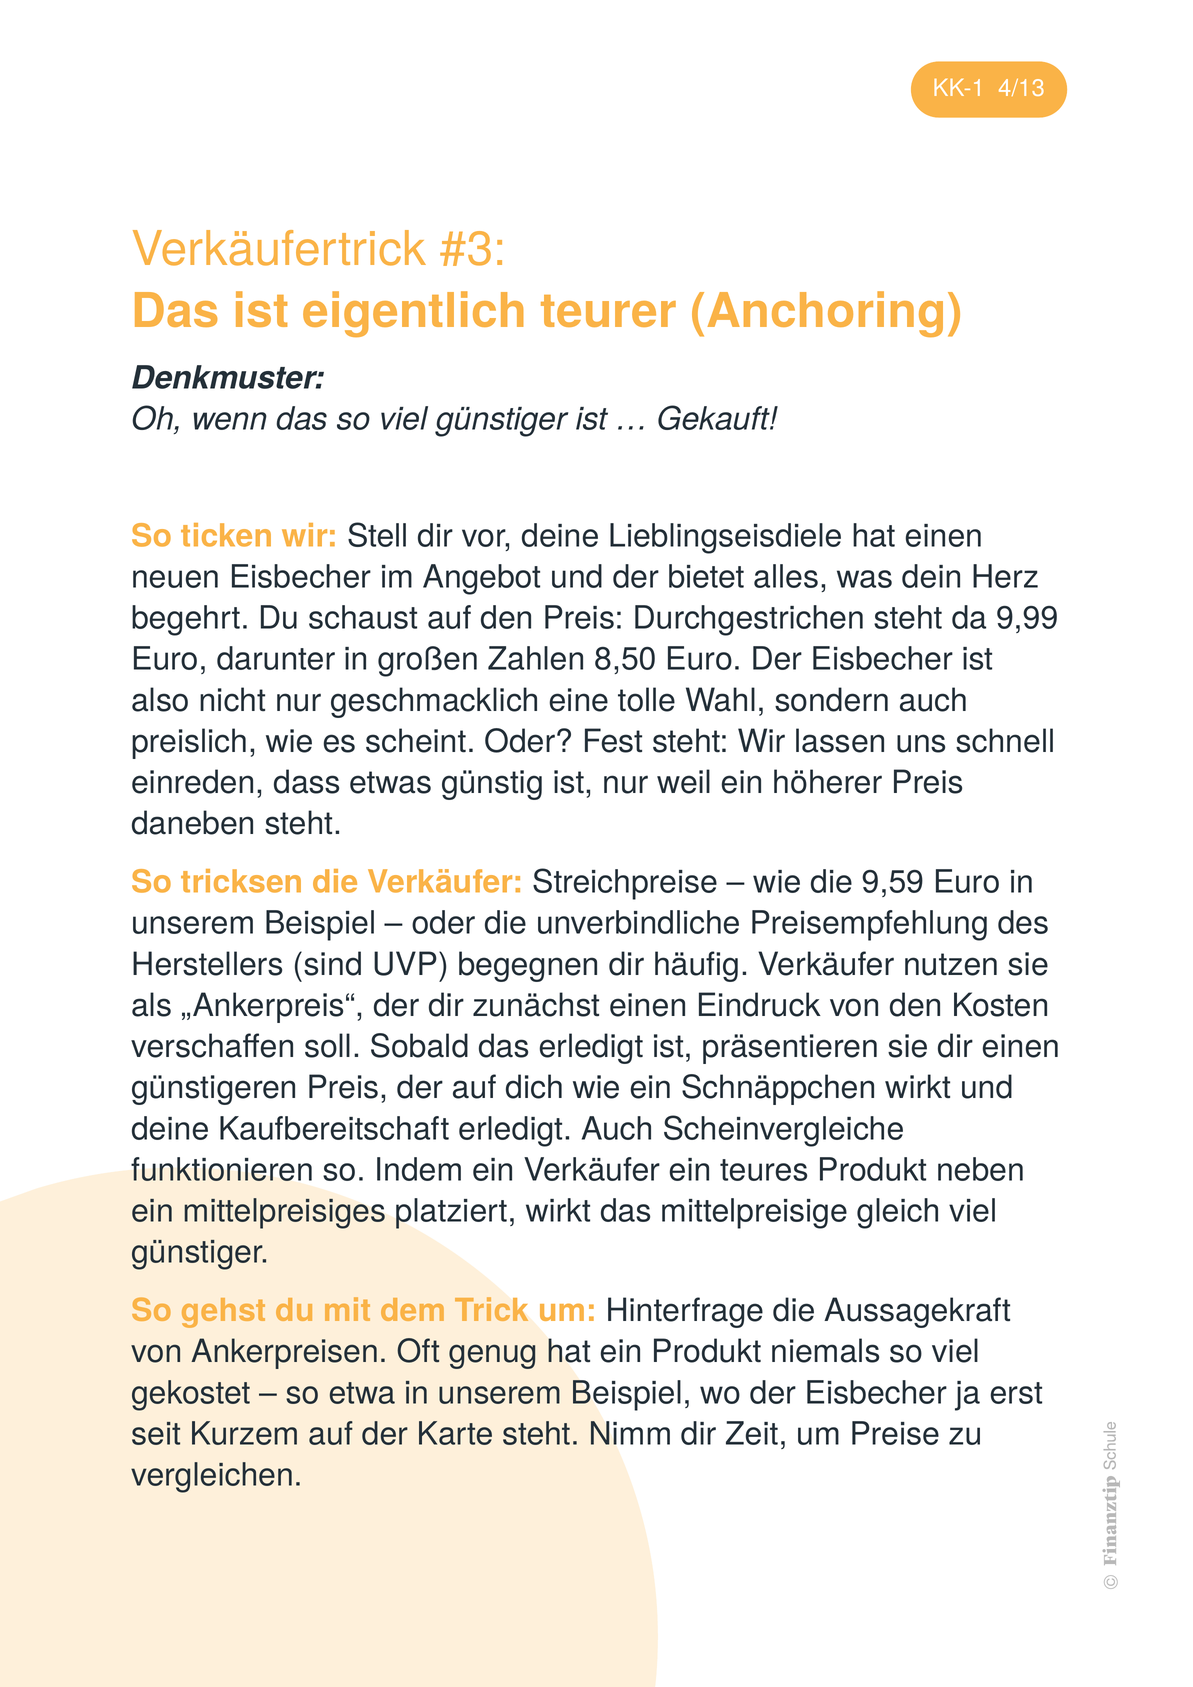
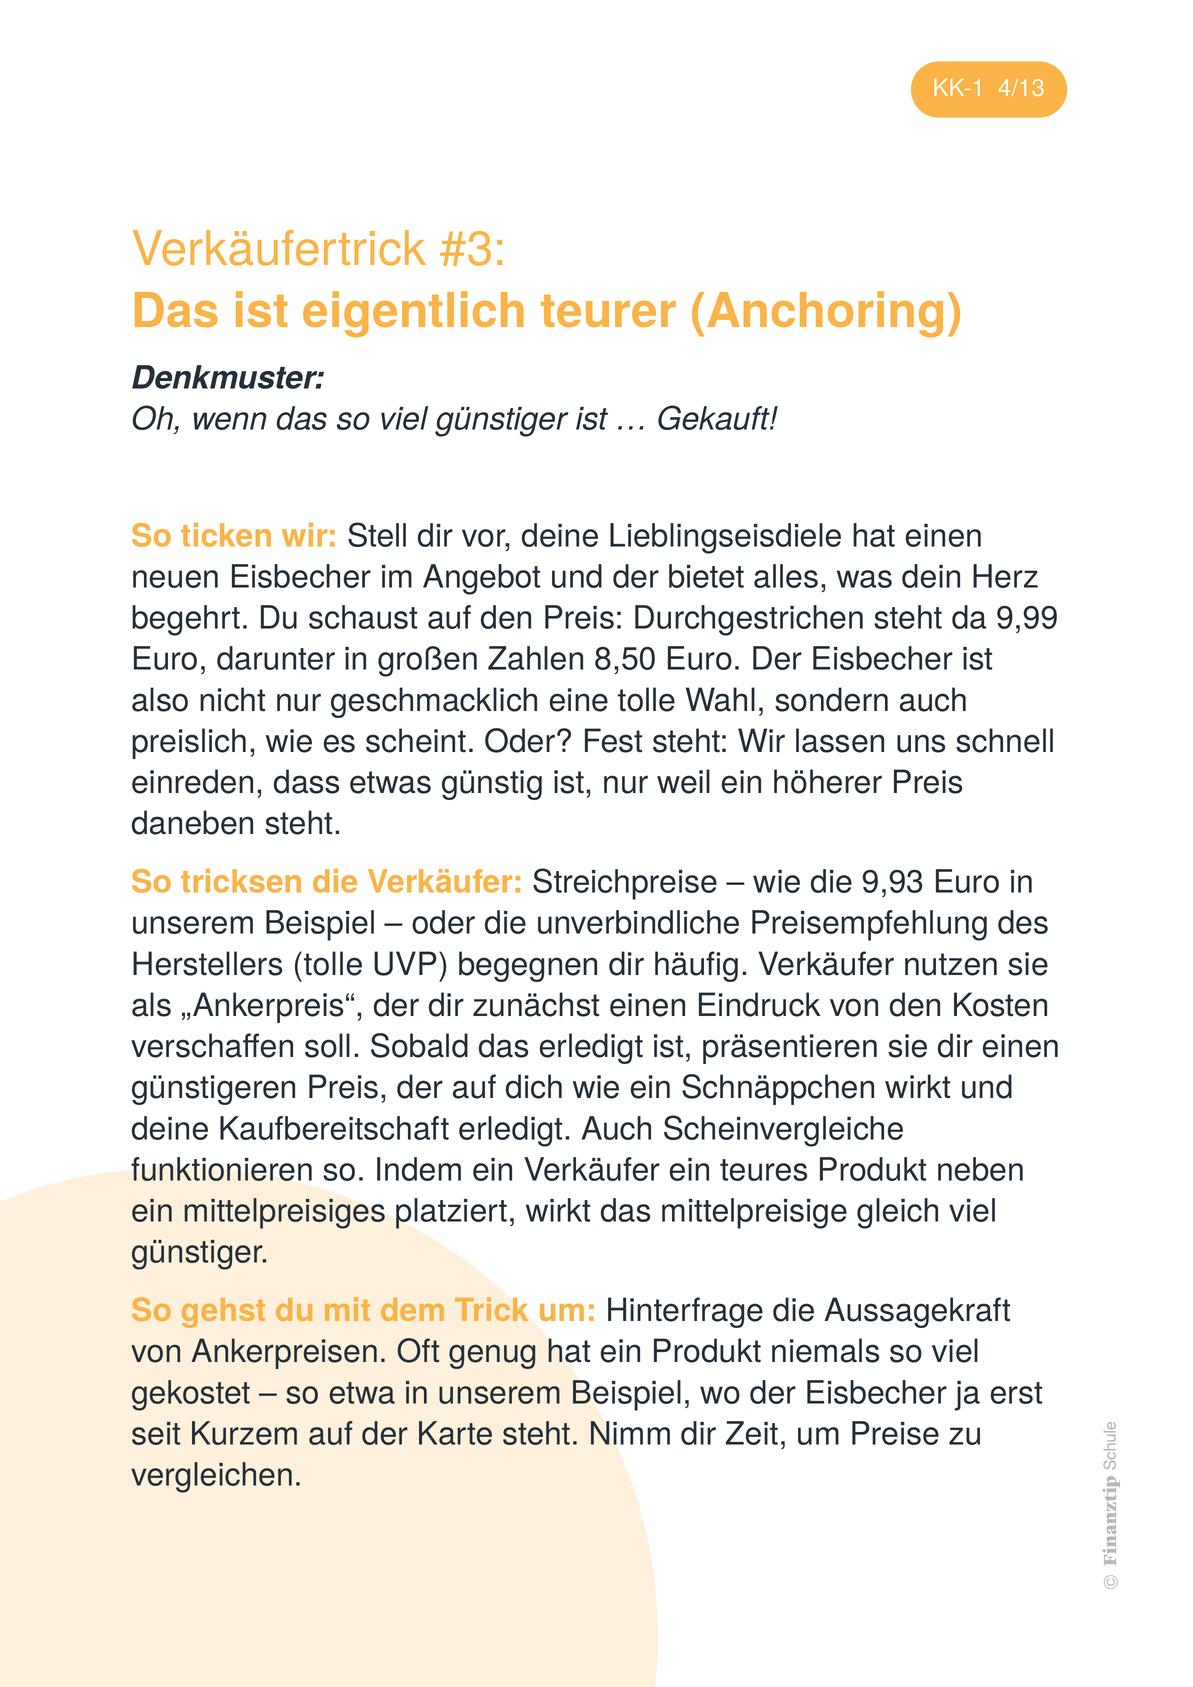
9,59: 9,59 -> 9,93
Herstellers sind: sind -> tolle
